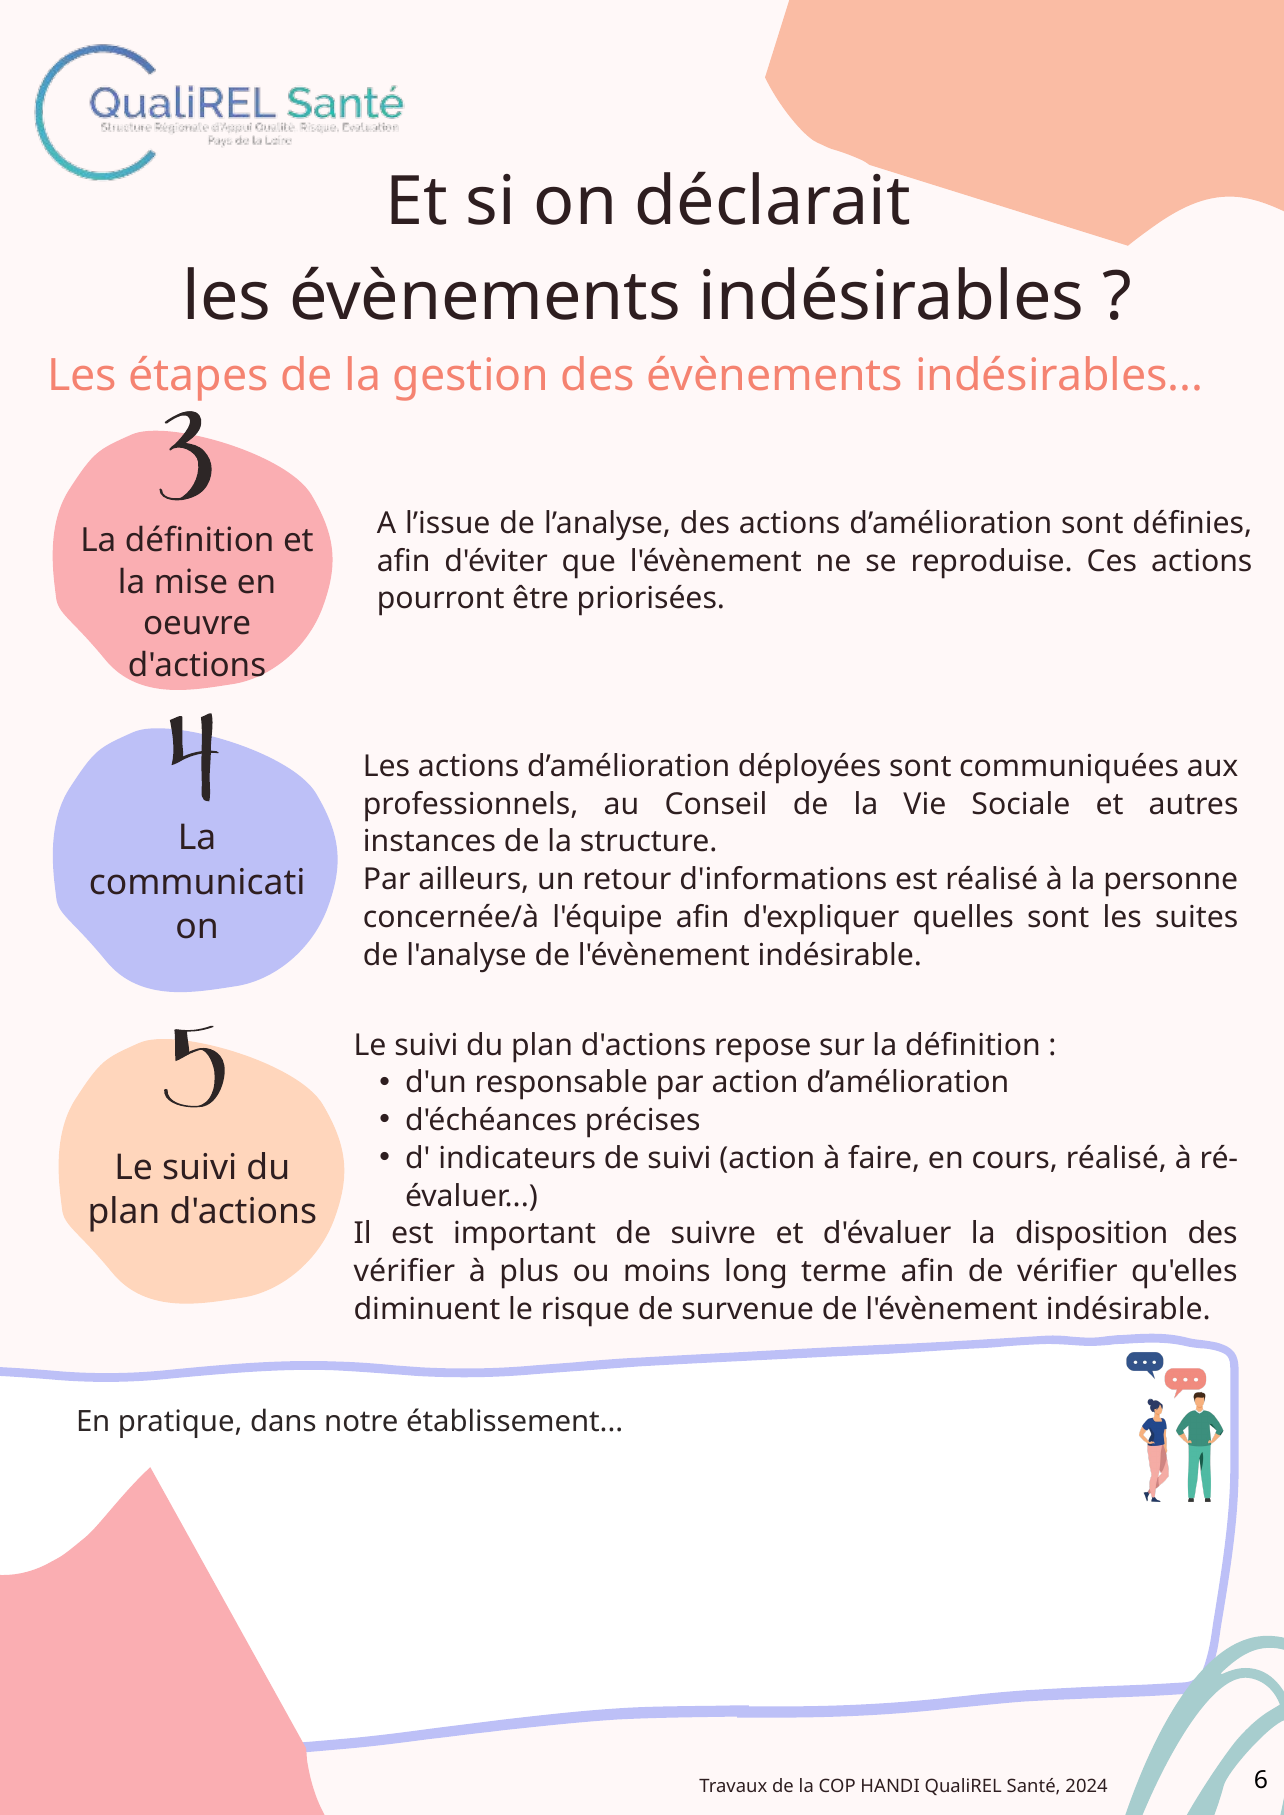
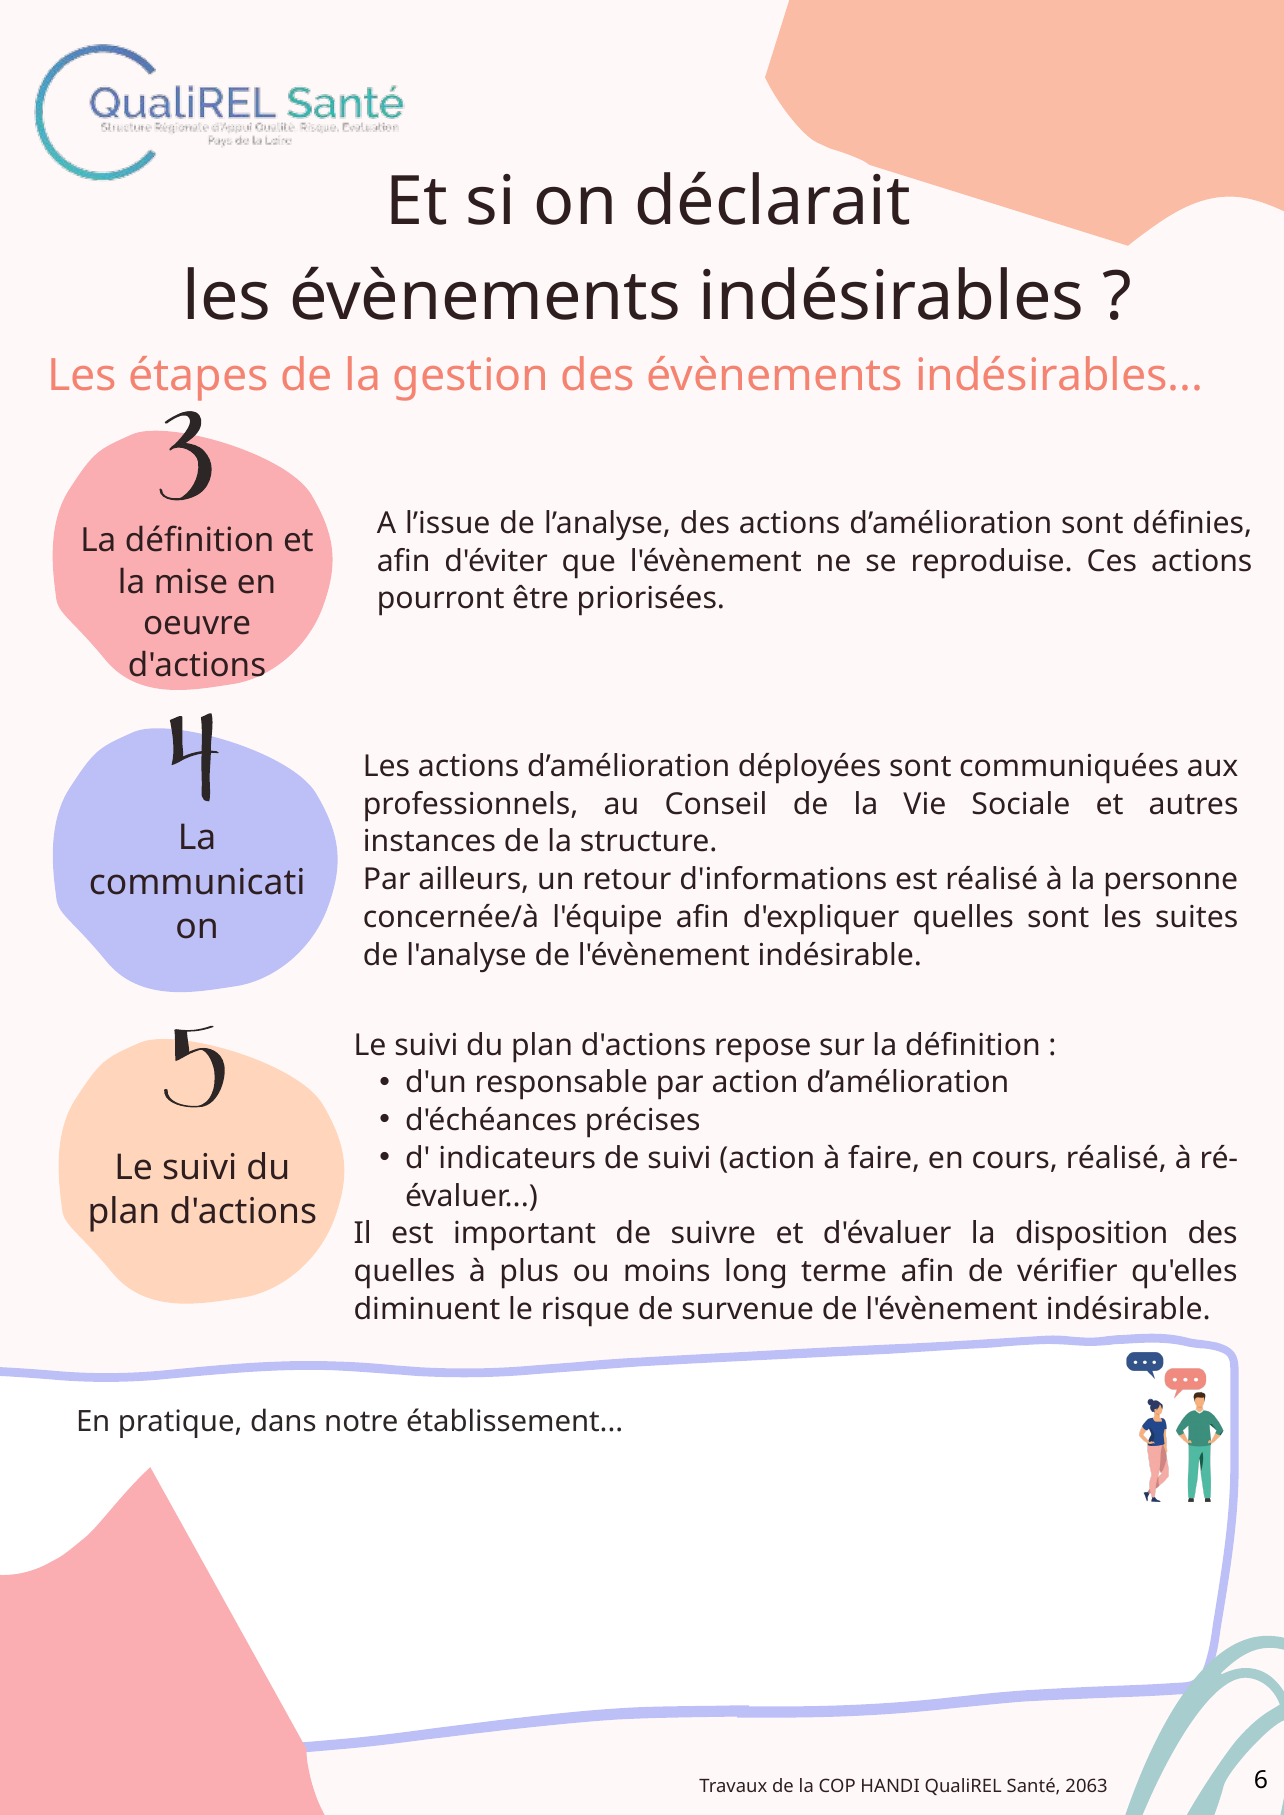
vérifier at (404, 1272): vérifier -> quelles
2024: 2024 -> 2063
